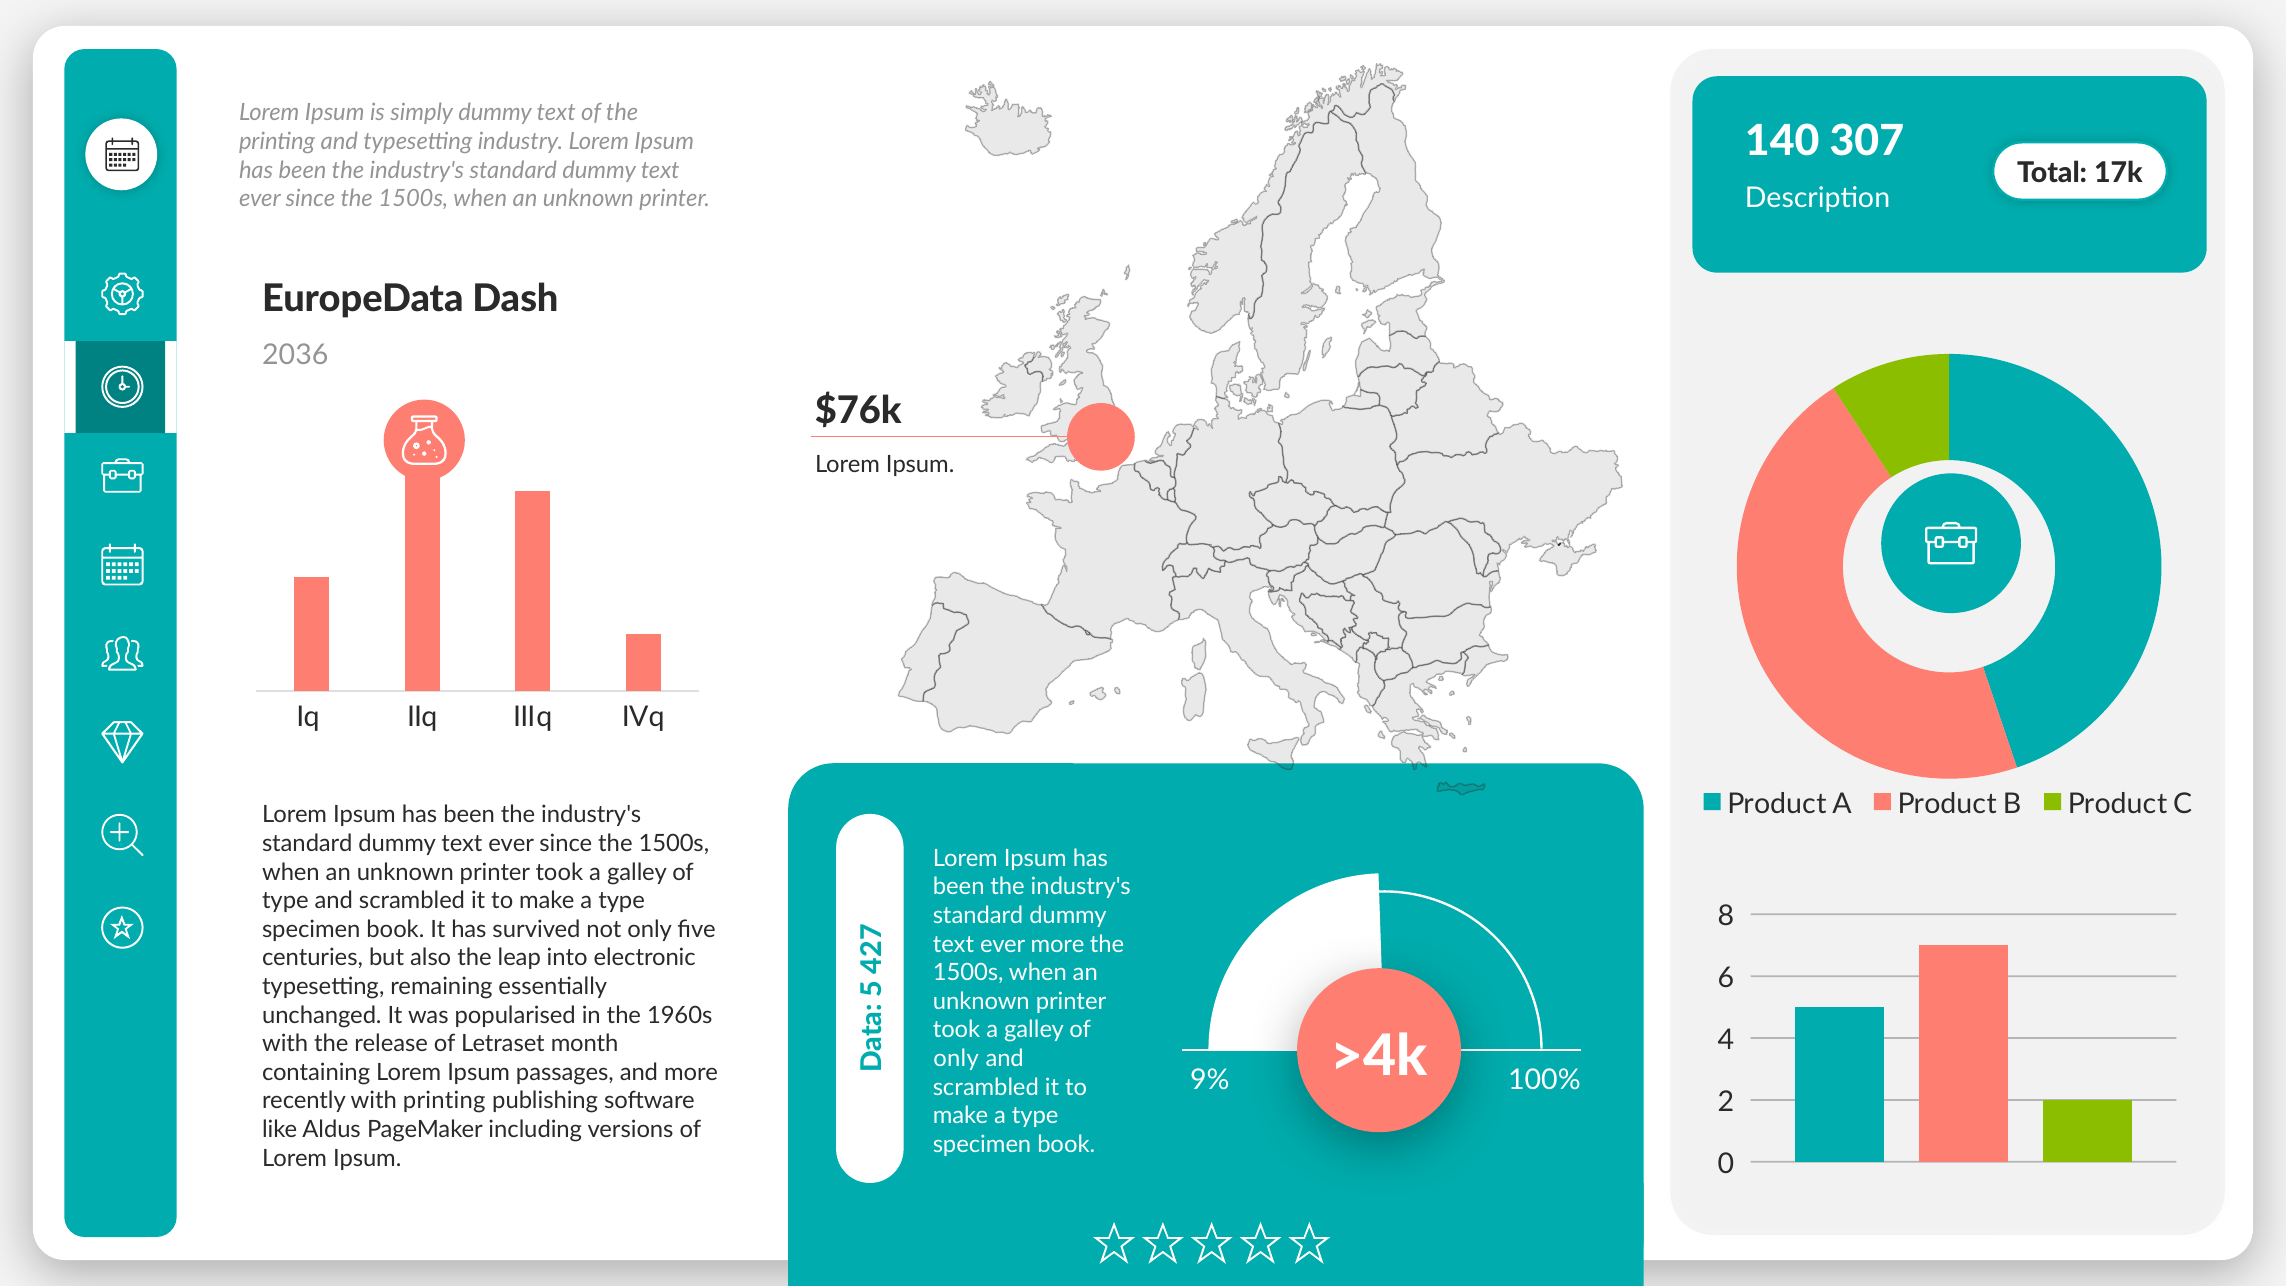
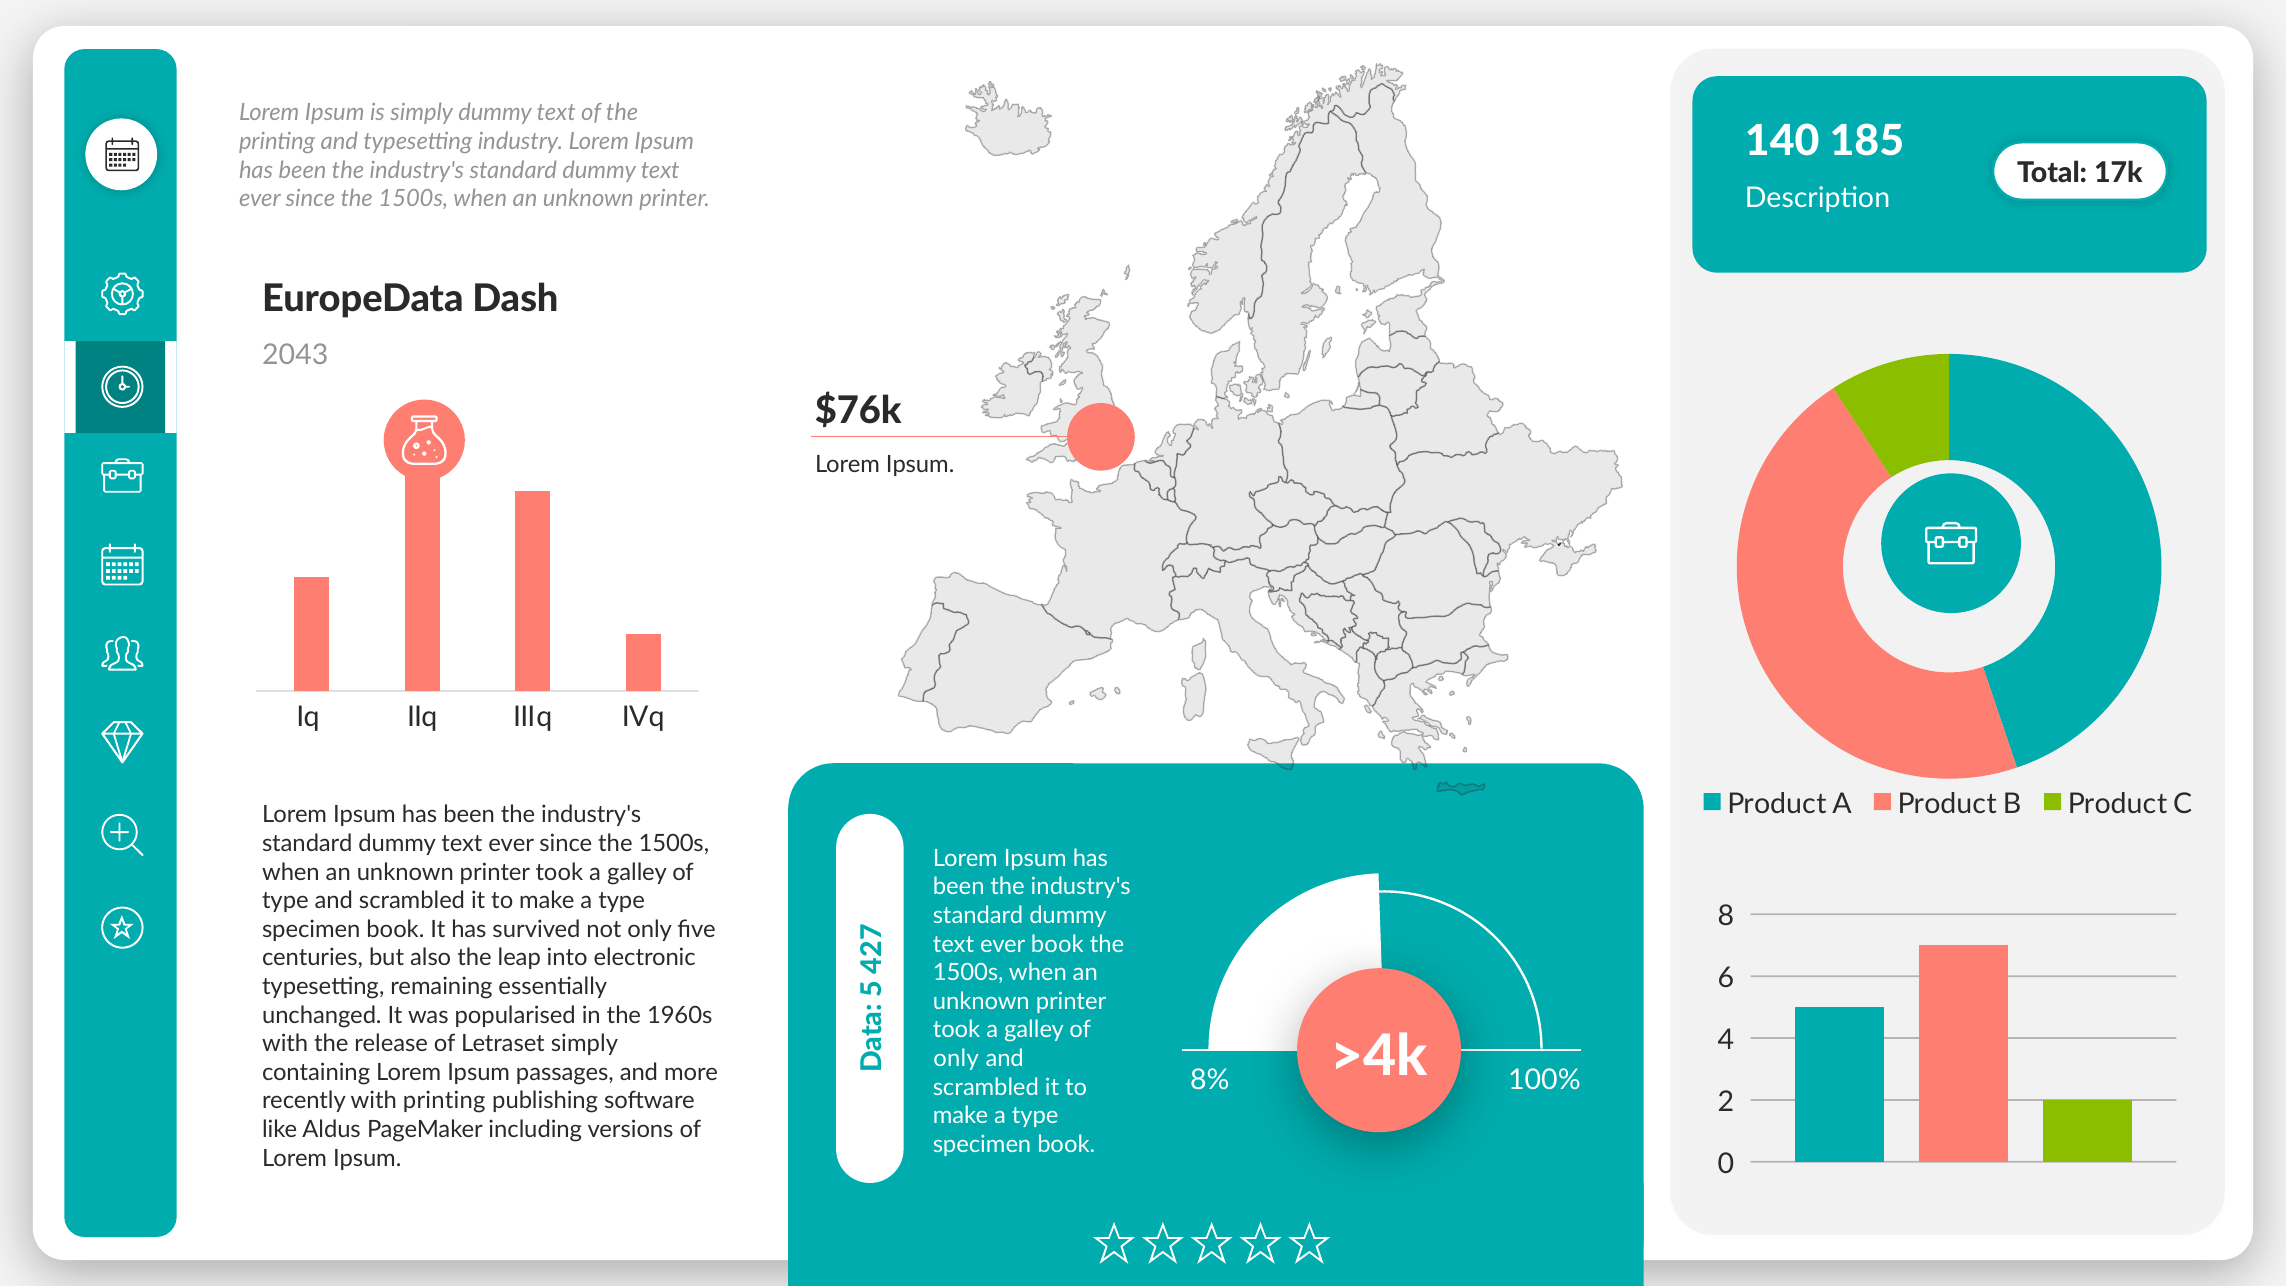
307: 307 -> 185
2036: 2036 -> 2043
ever more: more -> book
Letraset month: month -> simply
9%: 9% -> 8%
